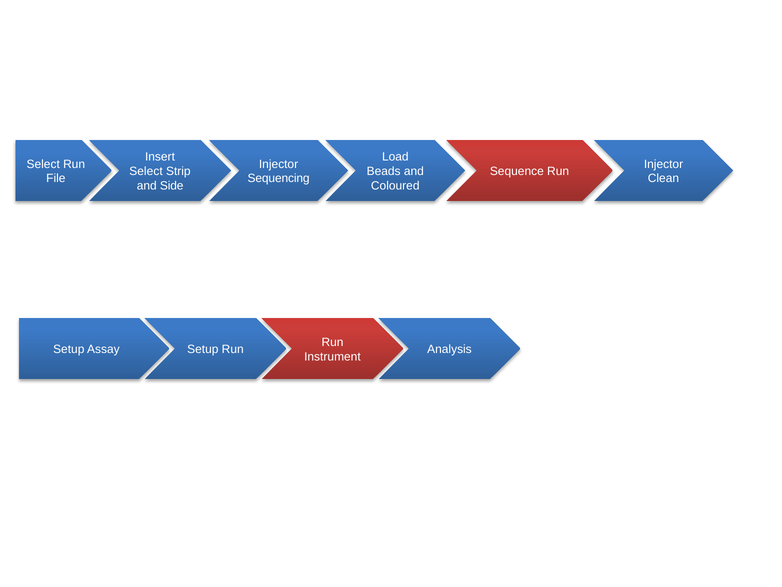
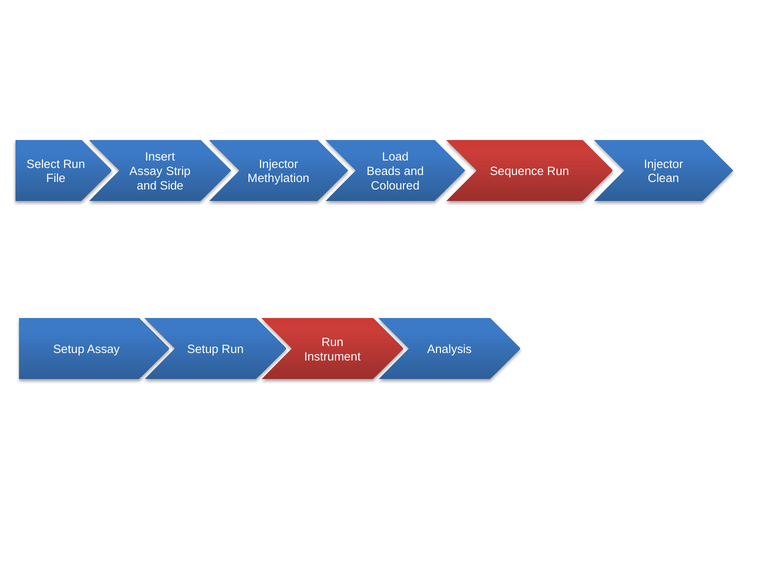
Select at (146, 171): Select -> Assay
Sequencing: Sequencing -> Methylation
